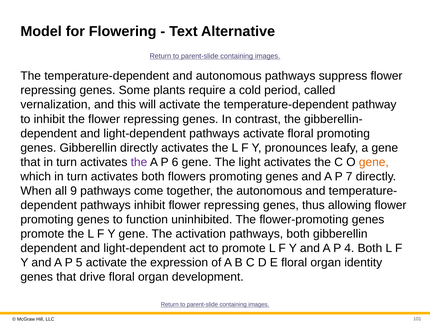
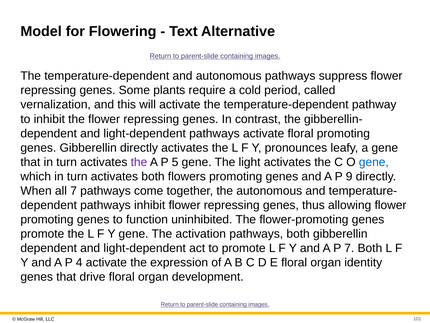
6: 6 -> 5
gene at (374, 162) colour: orange -> blue
7: 7 -> 9
all 9: 9 -> 7
P 4: 4 -> 7
5: 5 -> 4
